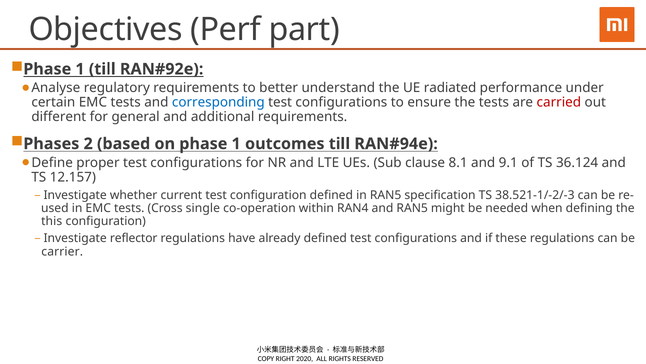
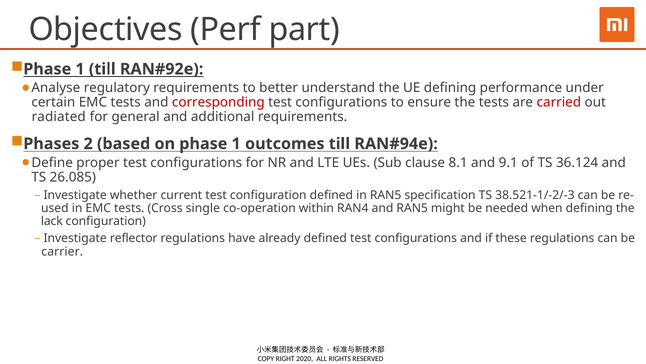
UE radiated: radiated -> defining
corresponding colour: blue -> red
different: different -> radiated
12.157: 12.157 -> 26.085
this: this -> lack
